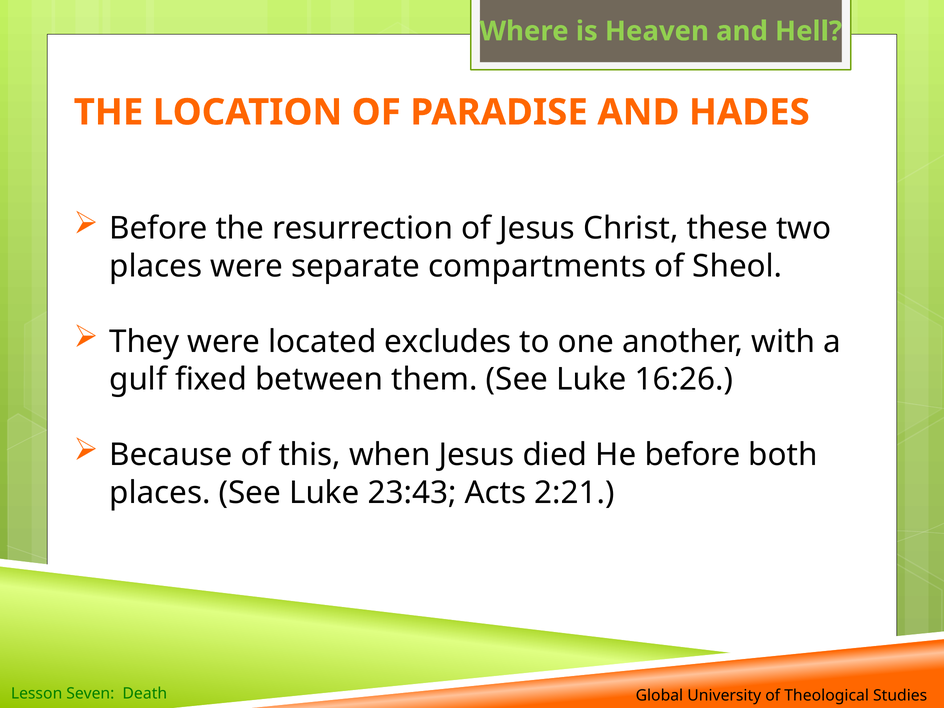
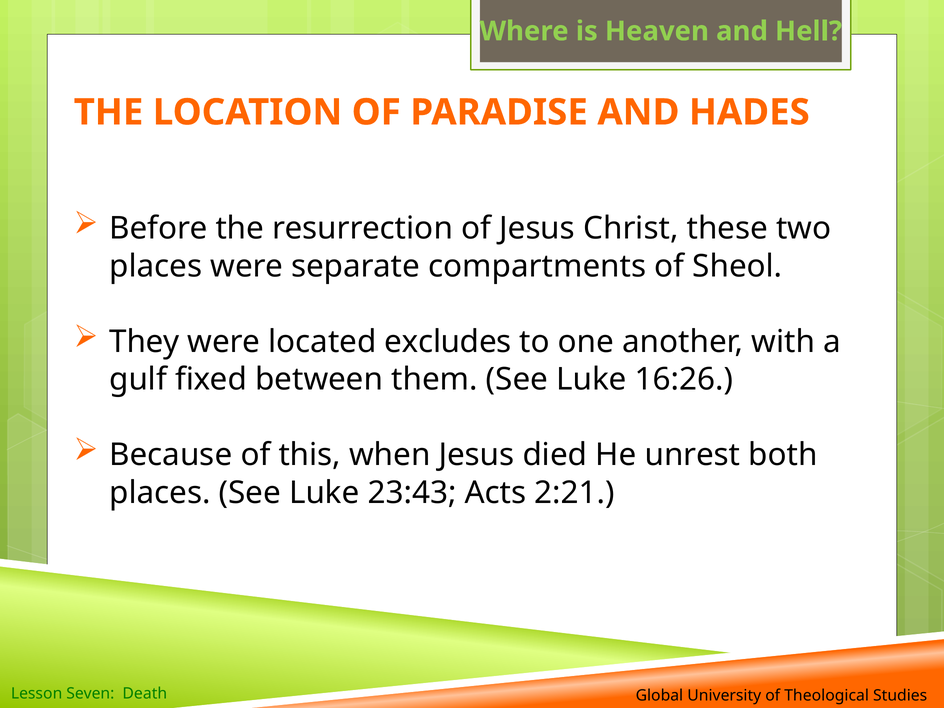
He before: before -> unrest
